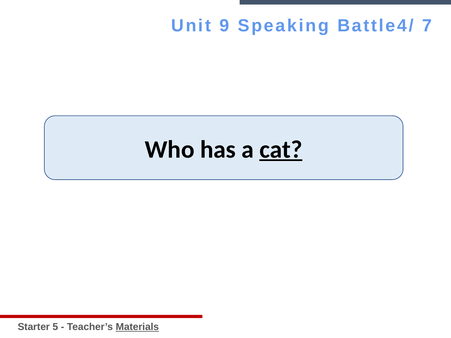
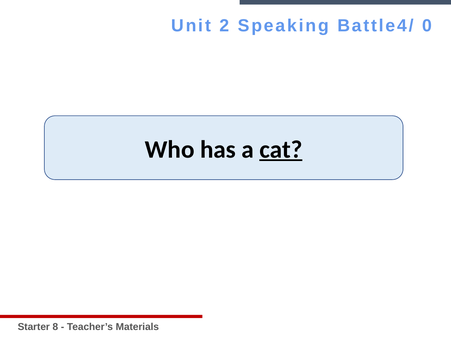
9: 9 -> 2
7: 7 -> 0
5: 5 -> 8
Materials underline: present -> none
